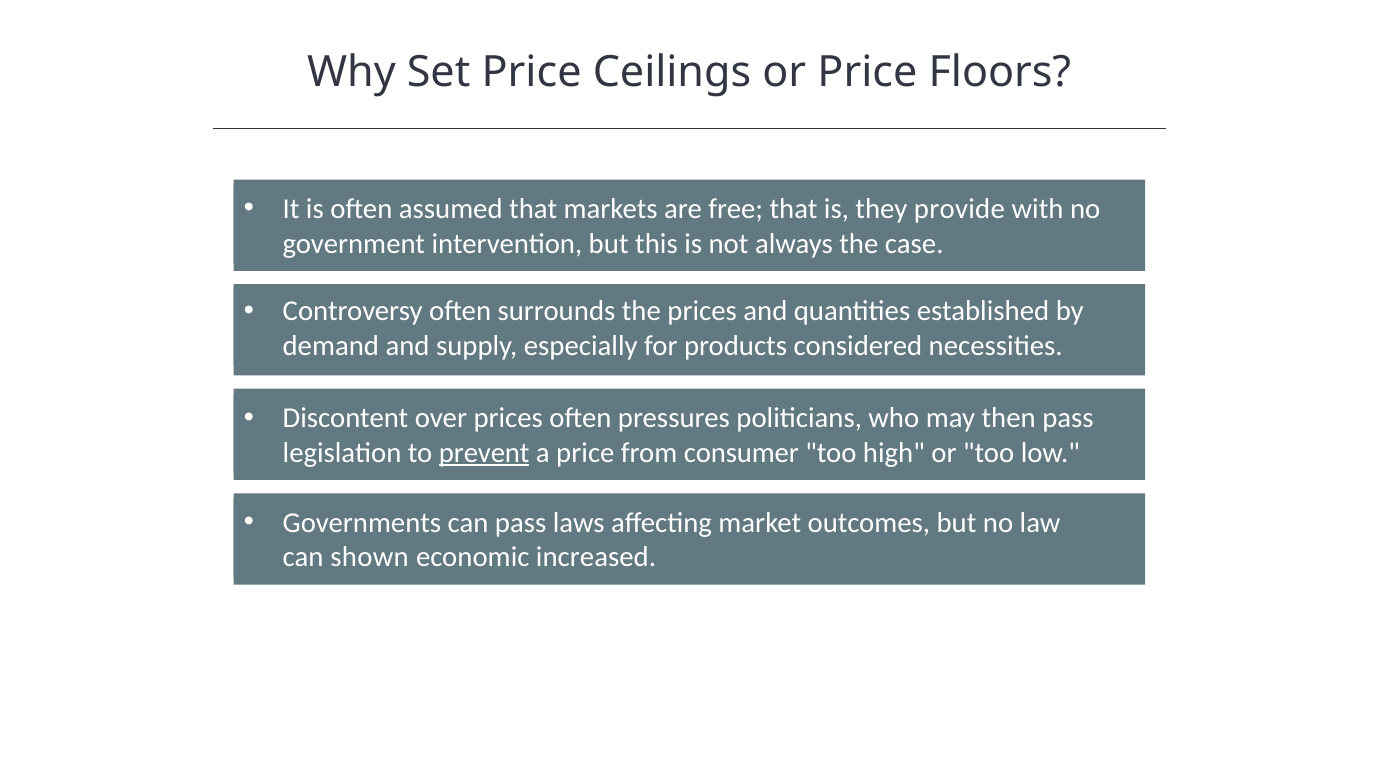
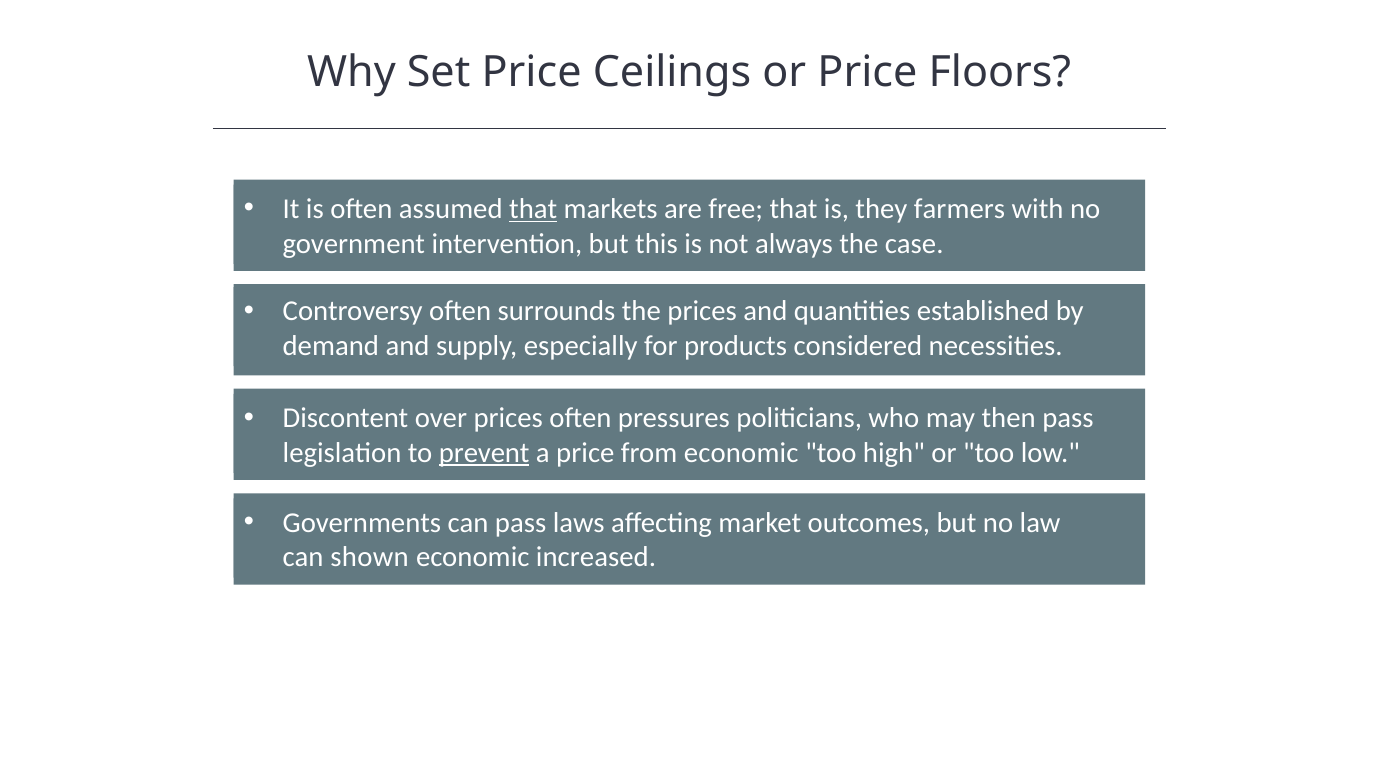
that at (533, 209) underline: none -> present
provide: provide -> farmers
from consumer: consumer -> economic
